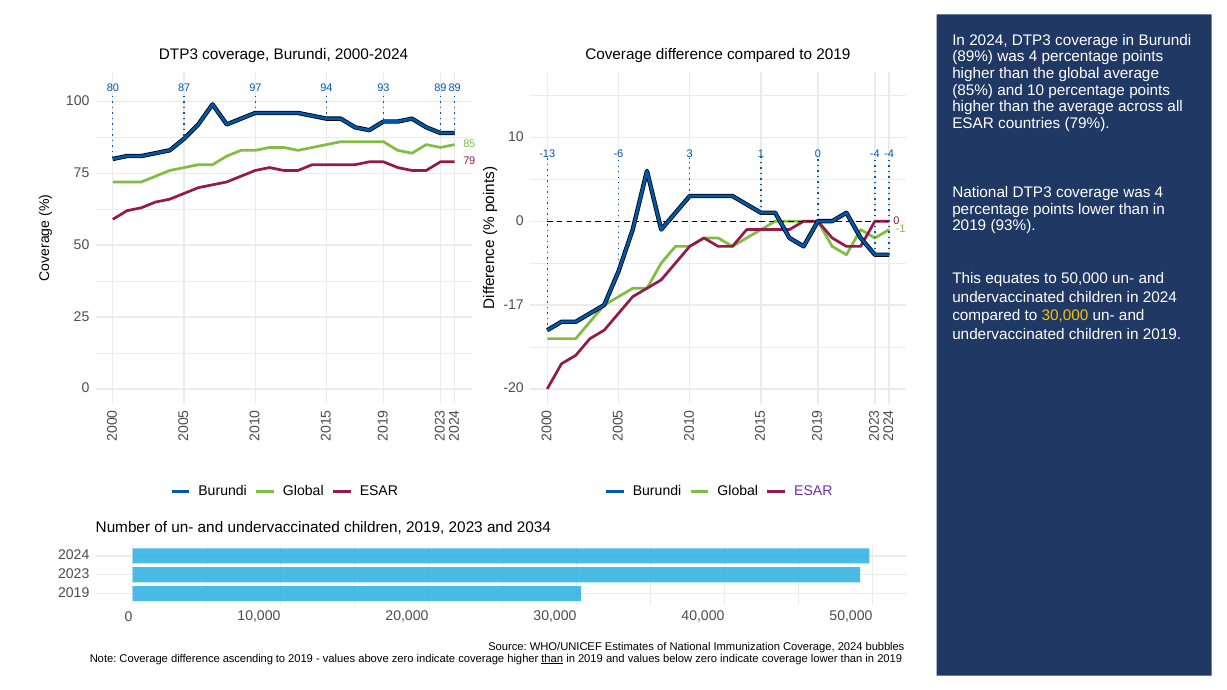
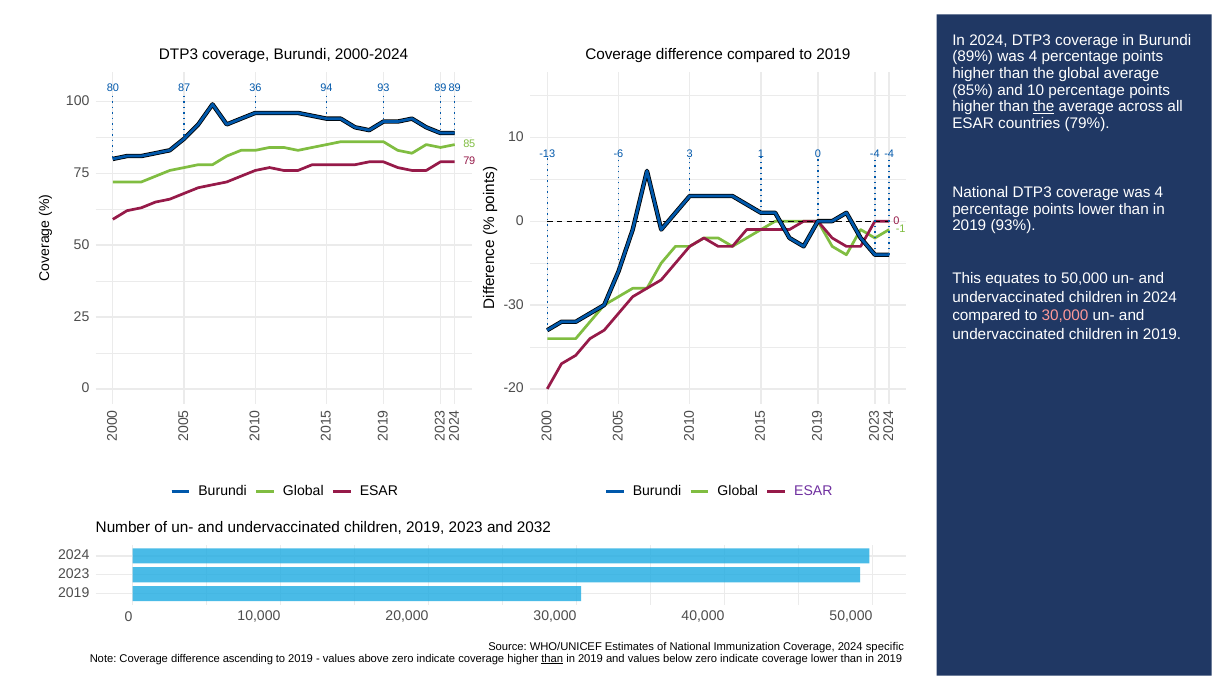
97: 97 -> 36
the at (1044, 107) underline: none -> present
-17: -17 -> -30
30,000 at (1065, 316) colour: yellow -> pink
2034: 2034 -> 2032
bubbles: bubbles -> specific
